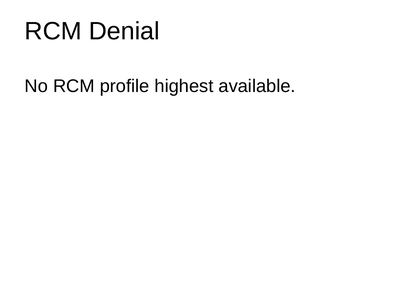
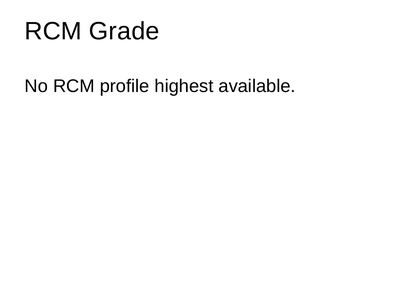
Denial: Denial -> Grade
